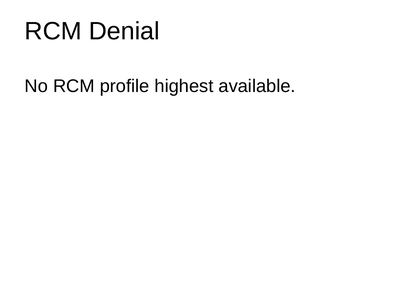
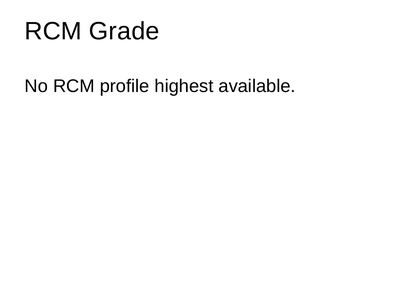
Denial: Denial -> Grade
